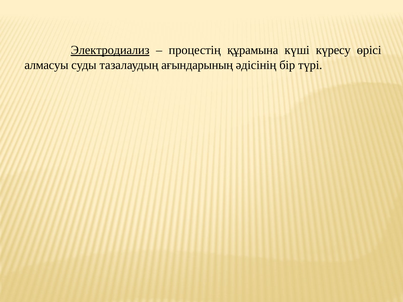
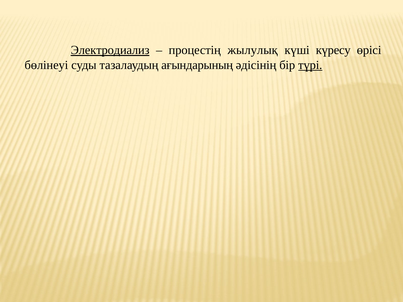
құрамына: құрамына -> жылулық
алмасуы: алмасуы -> бөлінеуі
түрі underline: none -> present
